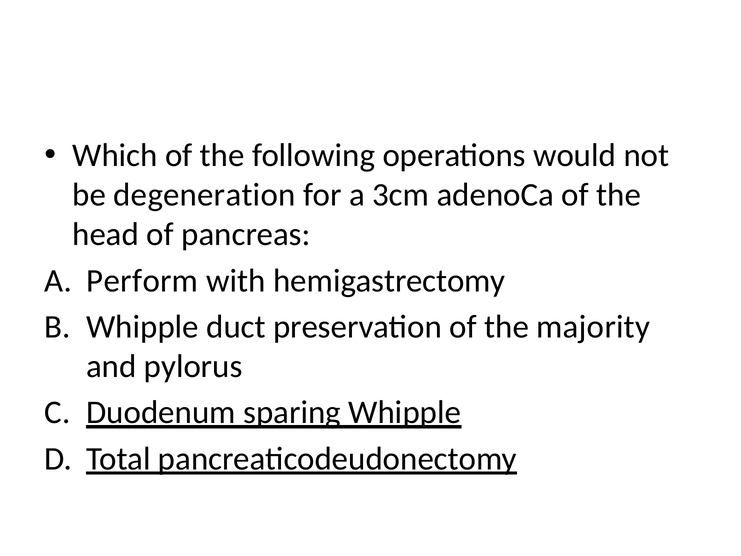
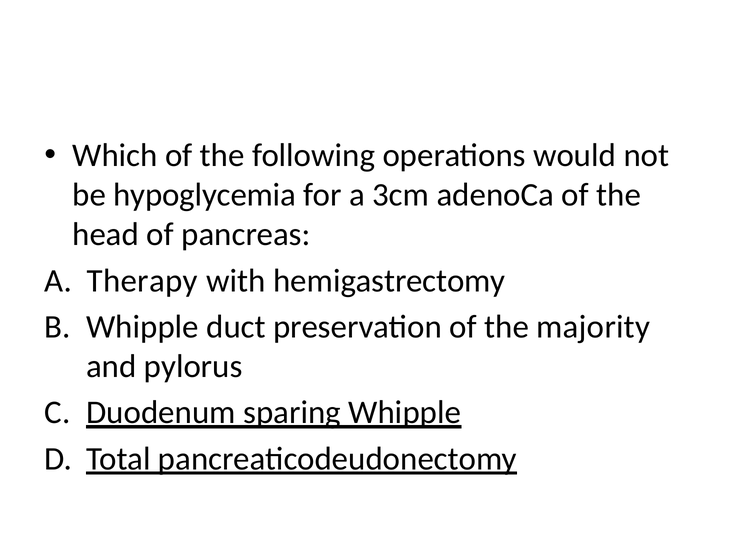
degeneration: degeneration -> hypoglycemia
Perform: Perform -> Therapy
